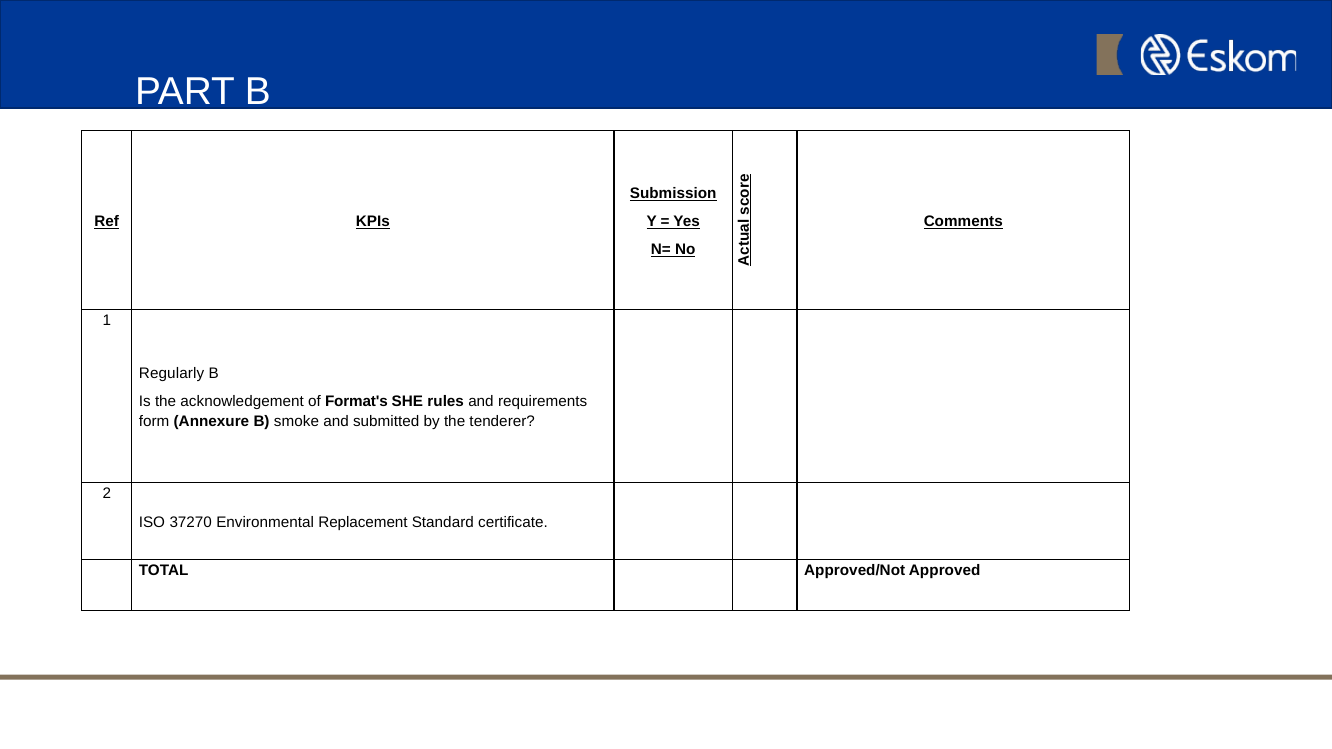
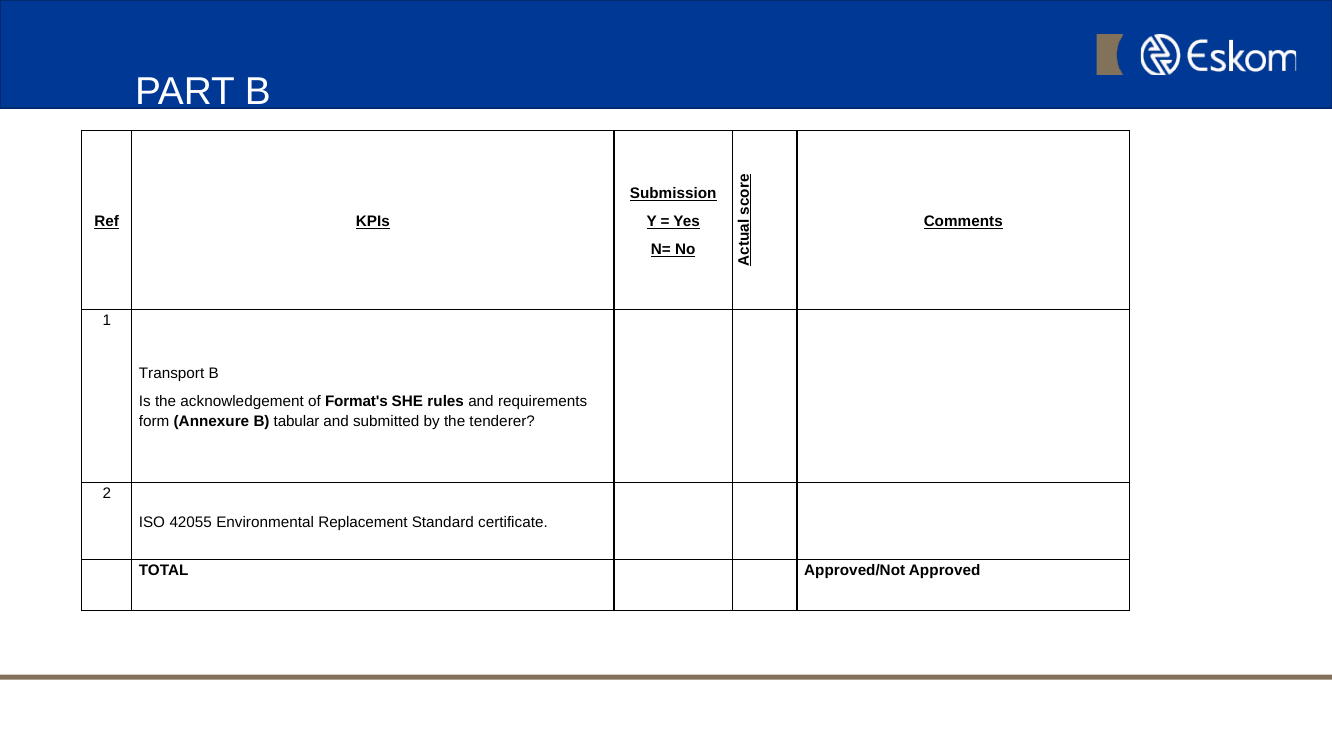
Regularly: Regularly -> Transport
smoke: smoke -> tabular
37270: 37270 -> 42055
